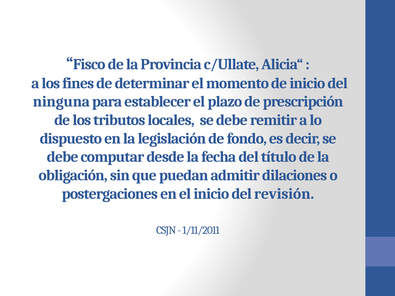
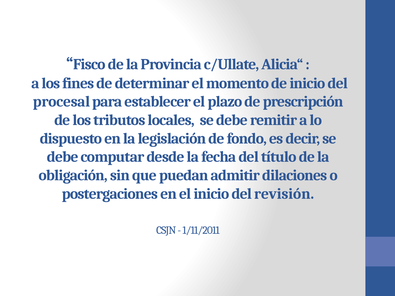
ninguna: ninguna -> procesal
